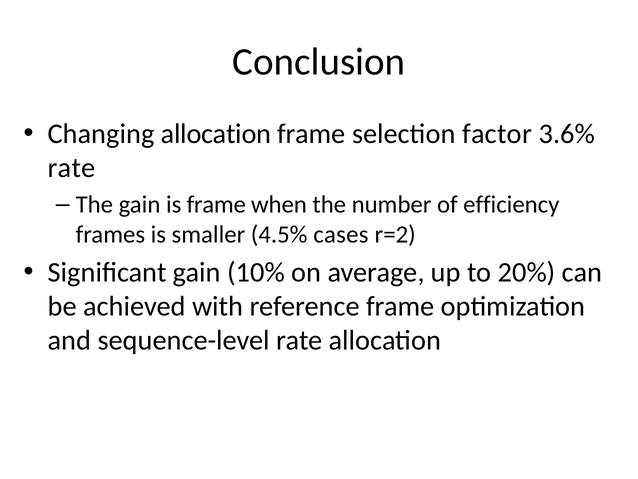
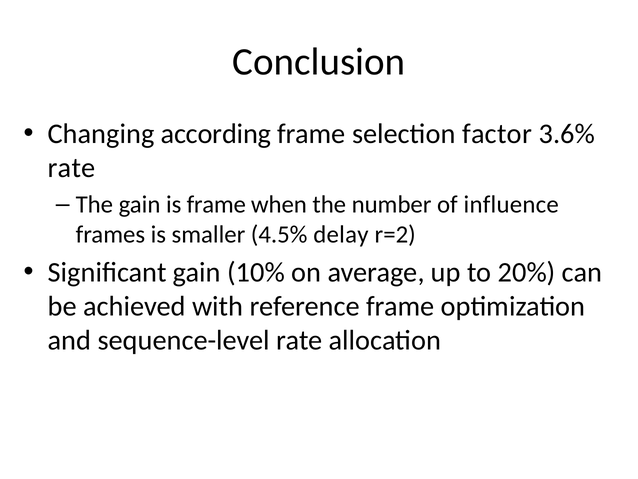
Changing allocation: allocation -> according
efficiency: efficiency -> influence
cases: cases -> delay
